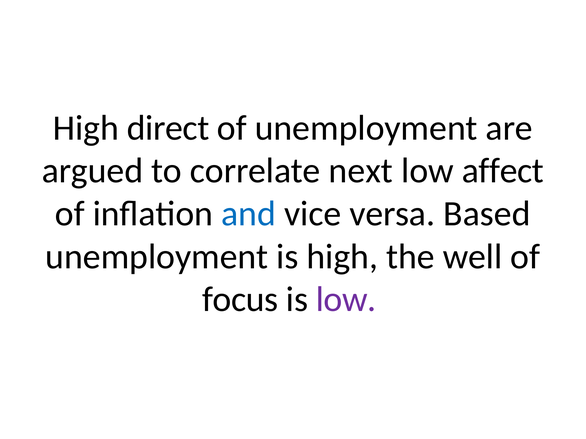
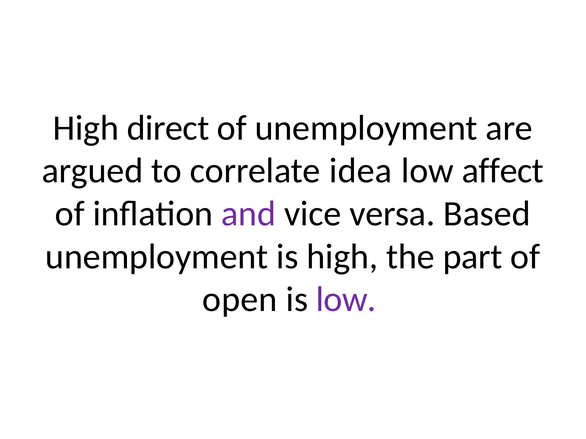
next: next -> idea
and colour: blue -> purple
well: well -> part
focus: focus -> open
